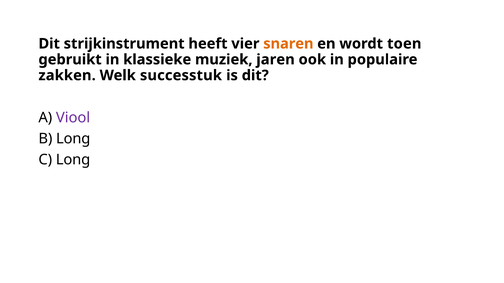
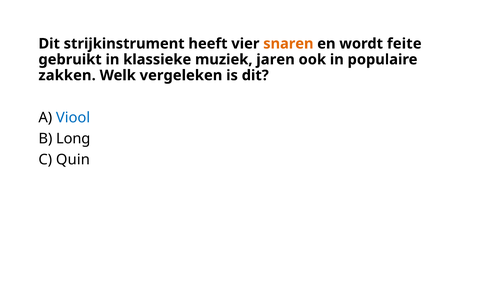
toen: toen -> feite
successtuk: successtuk -> vergeleken
Viool colour: purple -> blue
C Long: Long -> Quin
